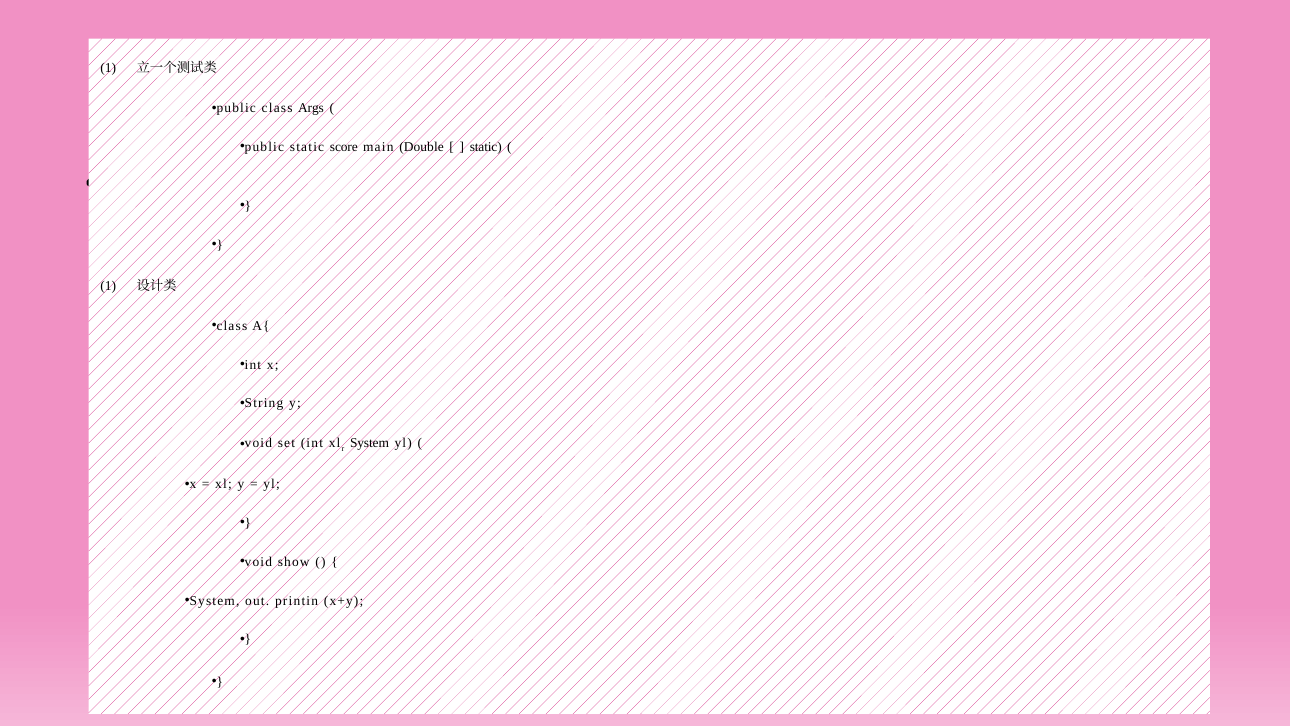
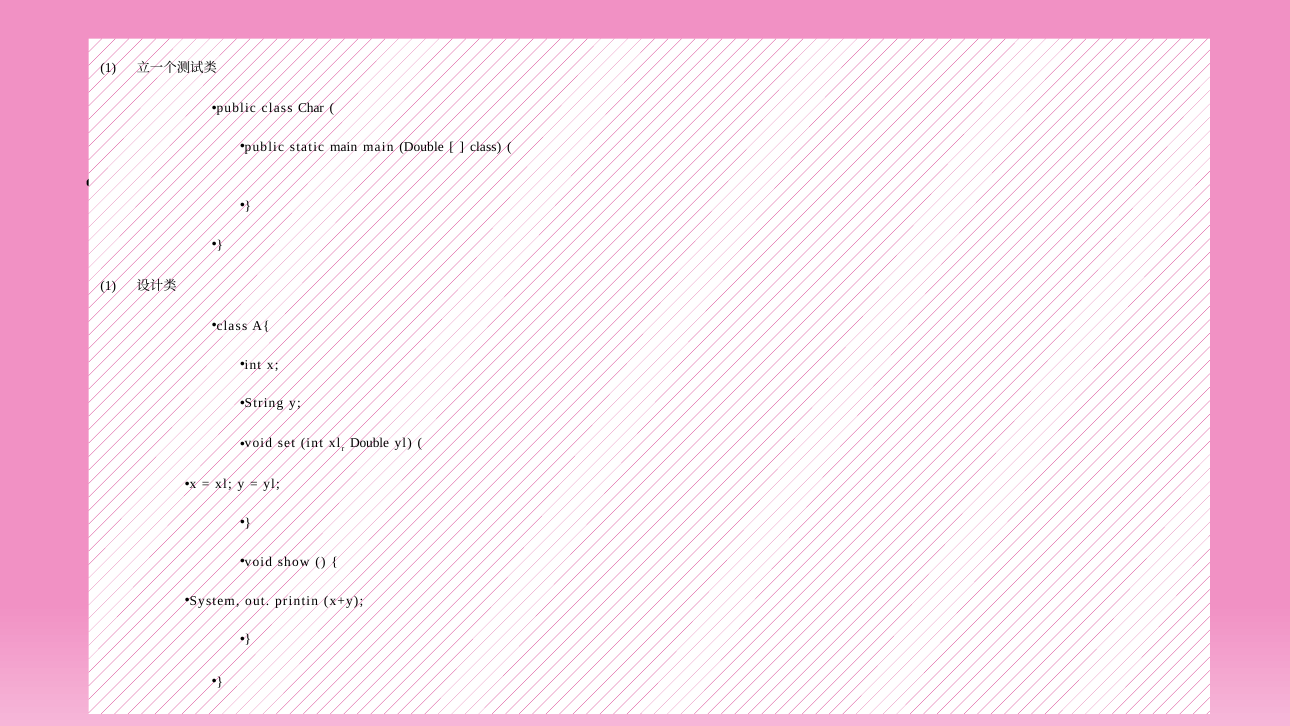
Args: Args -> Char
static score: score -> main
static at (486, 147): static -> class
System at (369, 443): System -> Double
